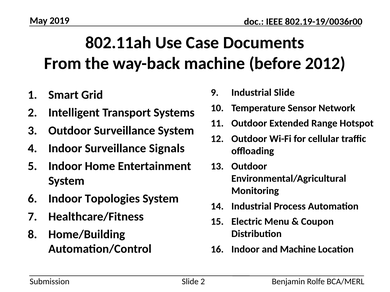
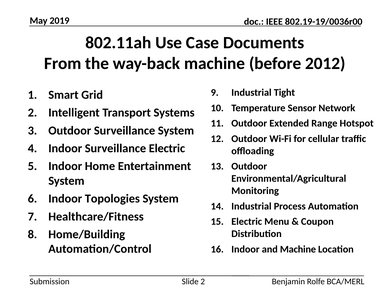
Industrial Slide: Slide -> Tight
Surveillance Signals: Signals -> Electric
